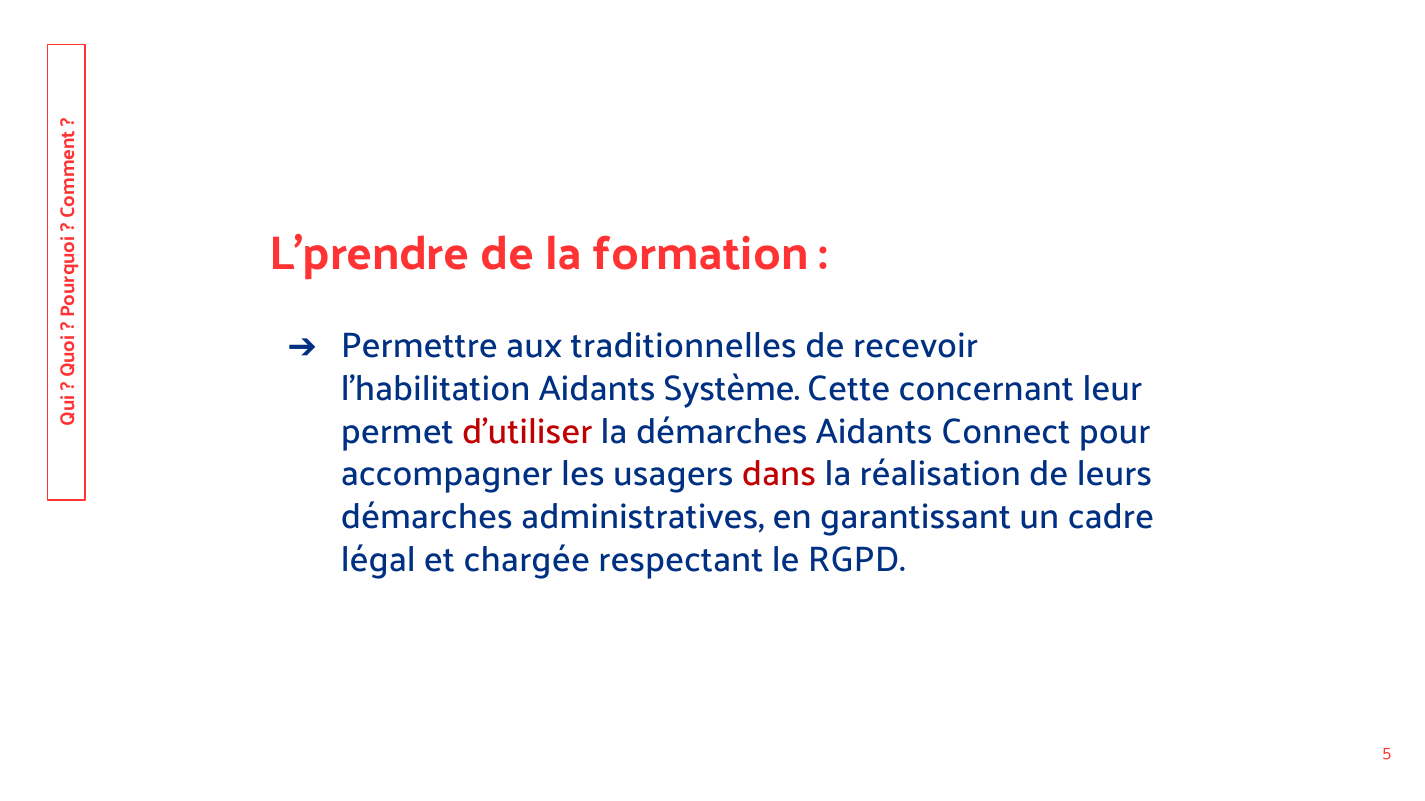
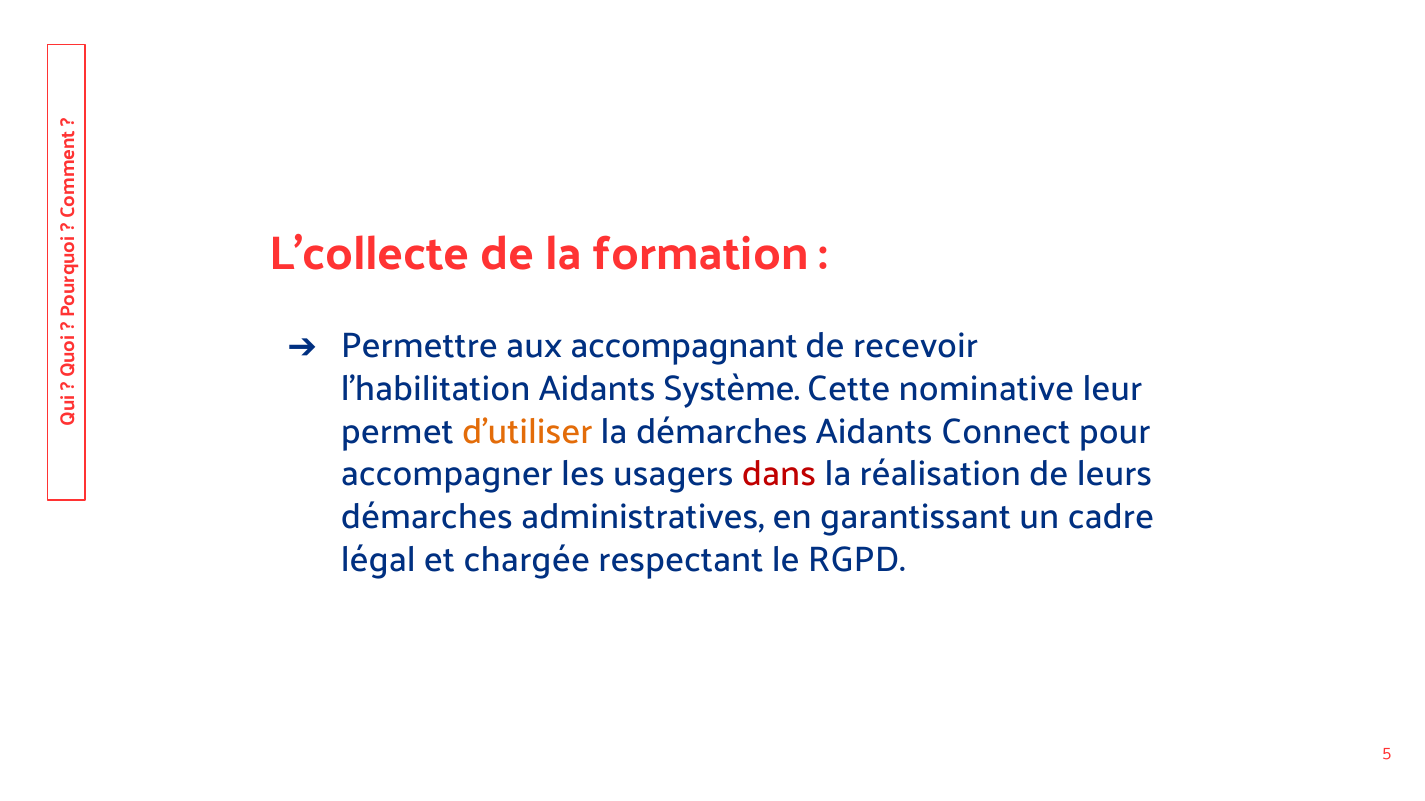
L’prendre: L’prendre -> L’collecte
traditionnelles: traditionnelles -> accompagnant
concernant: concernant -> nominative
d’utiliser colour: red -> orange
